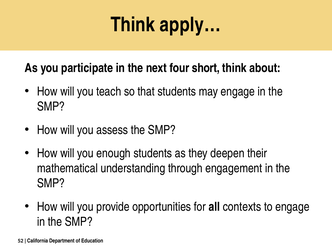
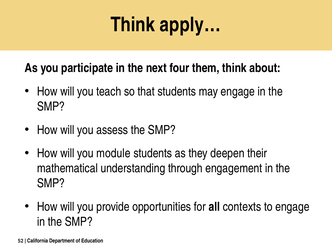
short: short -> them
enough: enough -> module
